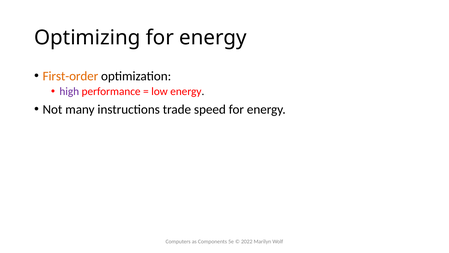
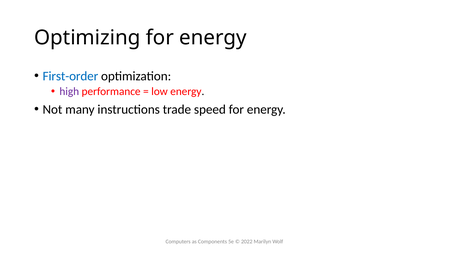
First-order colour: orange -> blue
